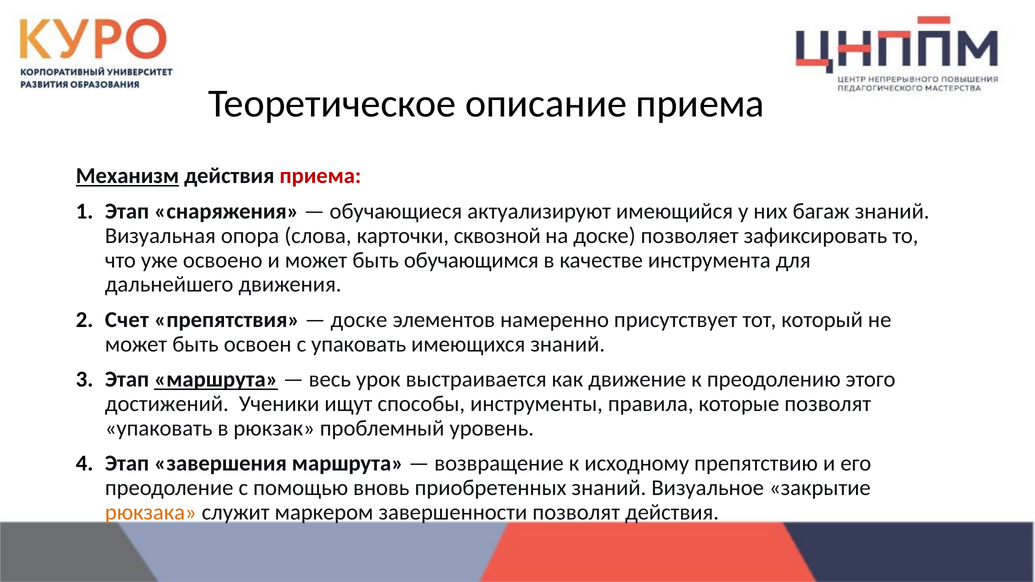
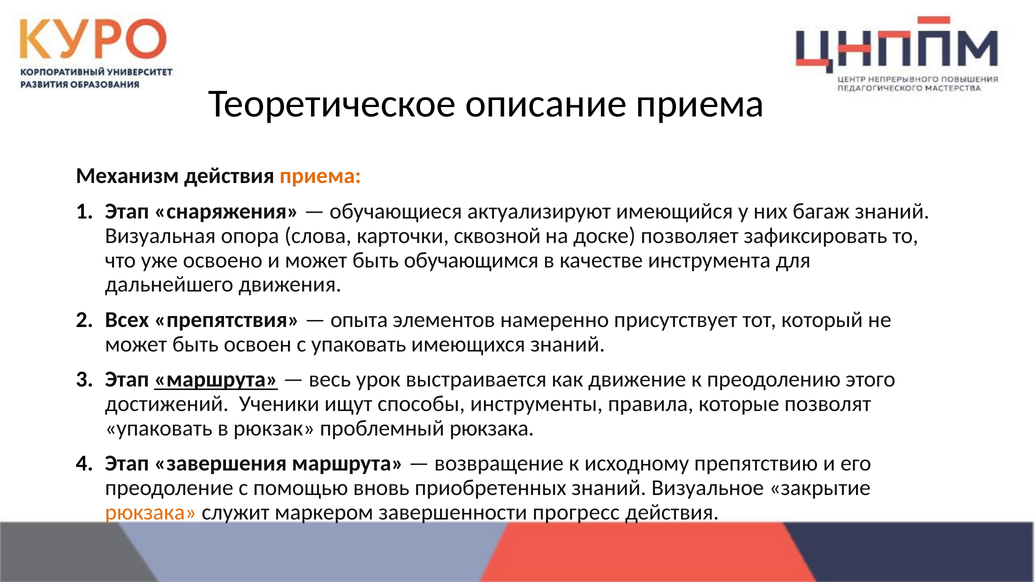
Механизм underline: present -> none
приема at (320, 176) colour: red -> orange
Счет: Счет -> Всех
доске at (359, 320): доске -> опыта
проблемный уровень: уровень -> рюкзака
завершенности позволят: позволят -> прогресс
